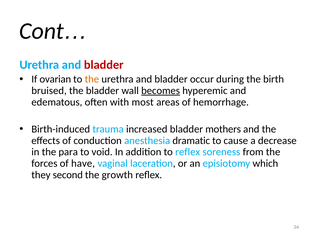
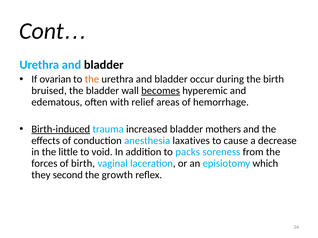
bladder at (104, 65) colour: red -> black
most: most -> relief
Birth-induced underline: none -> present
dramatic: dramatic -> laxatives
para: para -> little
to reflex: reflex -> packs
of have: have -> birth
